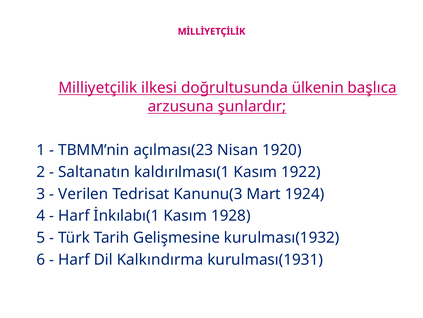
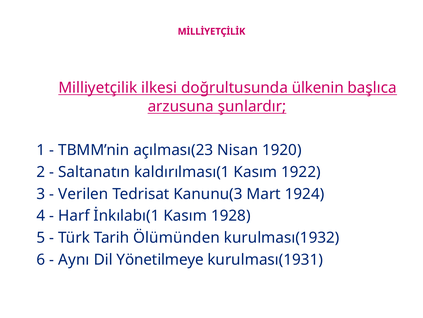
Gelişmesine: Gelişmesine -> Ölümünden
Harf at (74, 259): Harf -> Aynı
Kalkındırma: Kalkındırma -> Yönetilmeye
